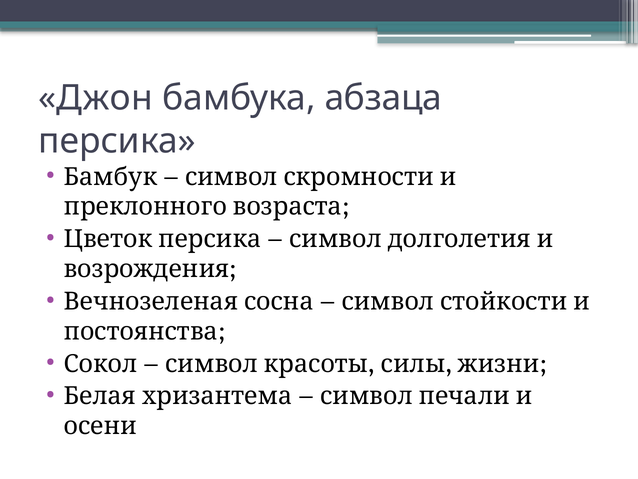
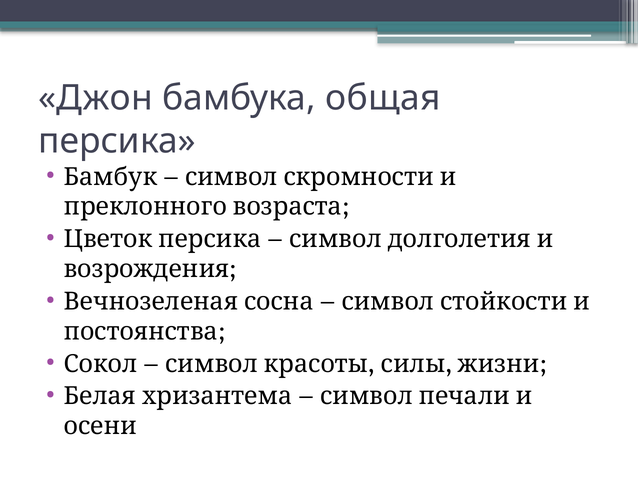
абзаца: абзаца -> общая
